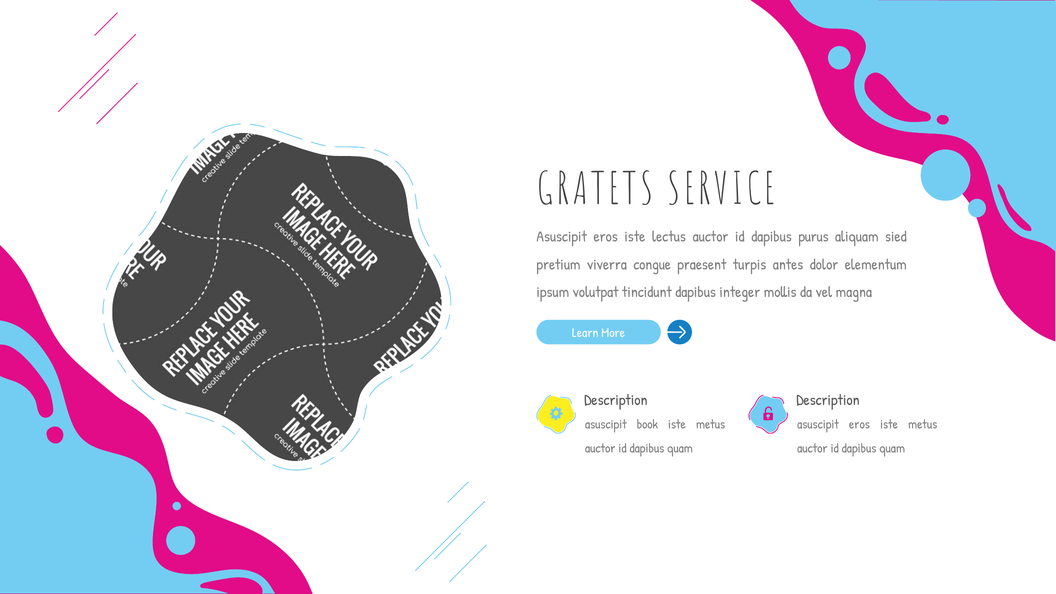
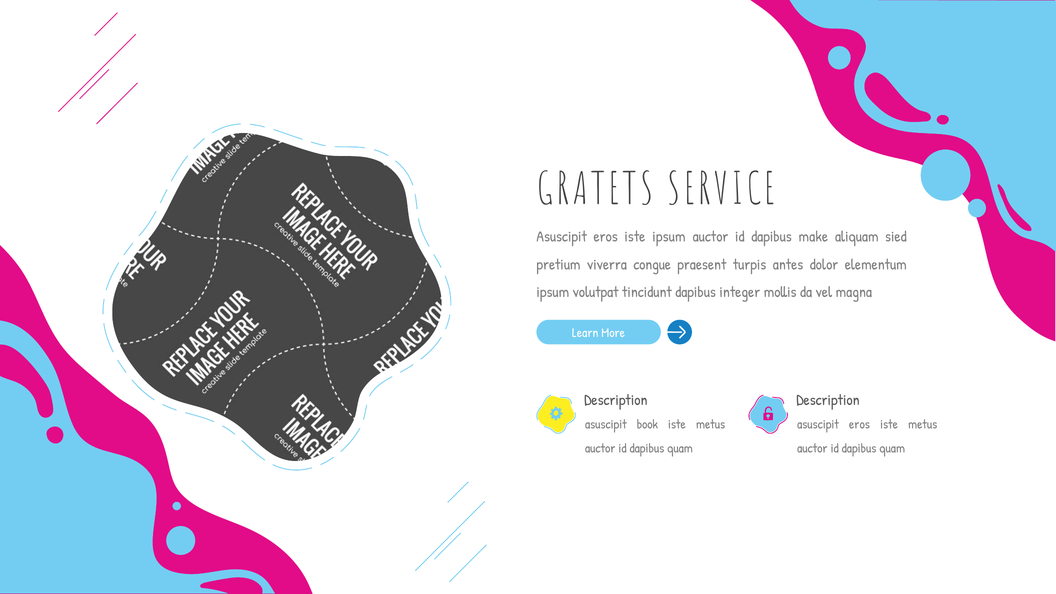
iste lectus: lectus -> ipsum
purus: purus -> make
